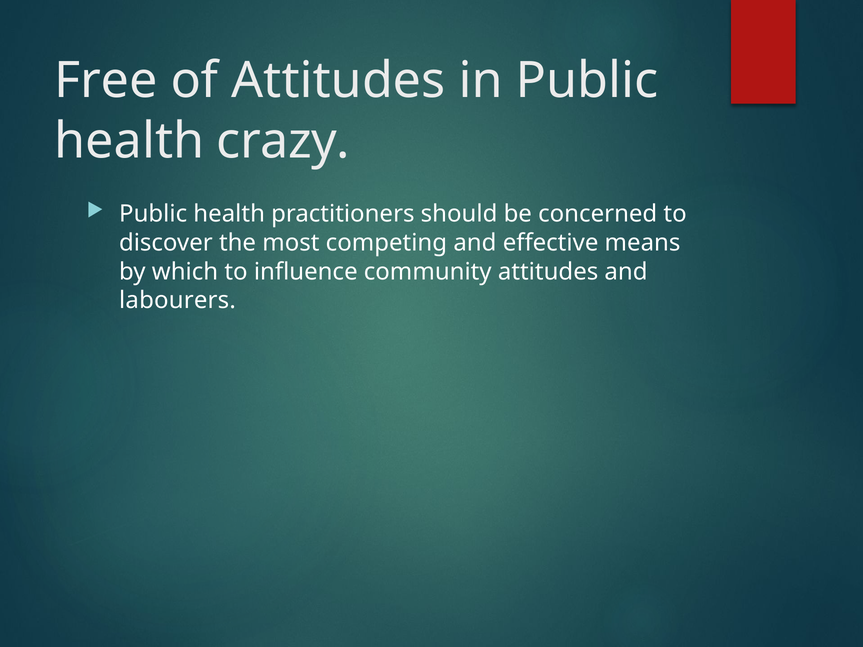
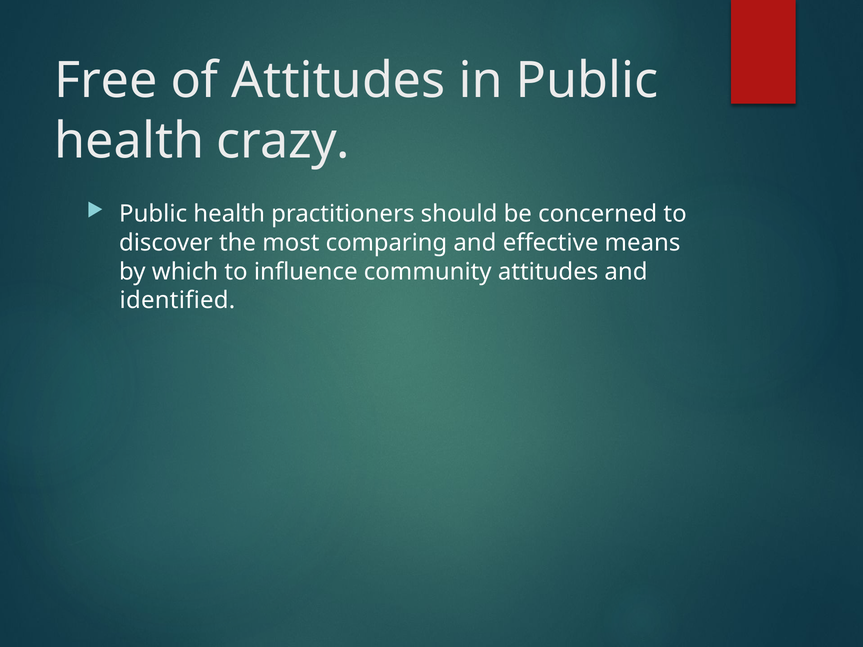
competing: competing -> comparing
labourers: labourers -> identified
